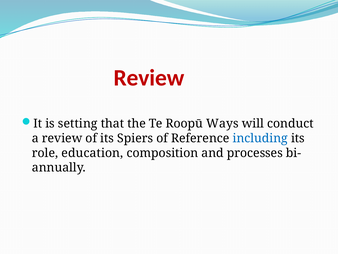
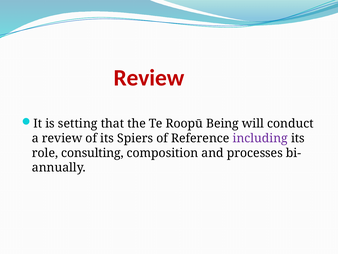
Ways: Ways -> Being
including colour: blue -> purple
education: education -> consulting
